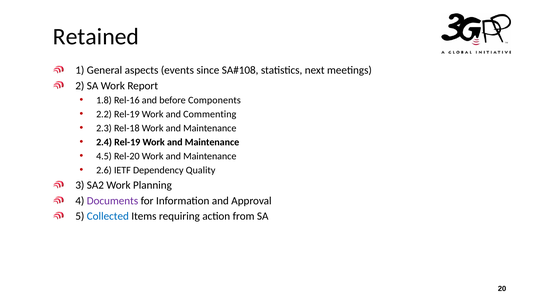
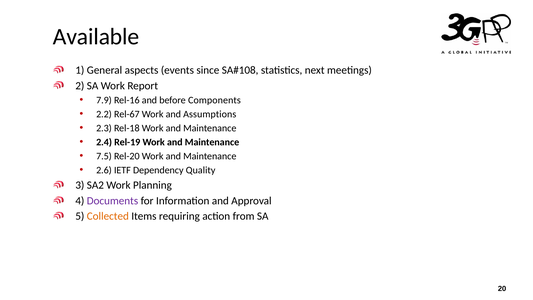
Retained: Retained -> Available
1.8: 1.8 -> 7.9
2.2 Rel-19: Rel-19 -> Rel-67
Commenting: Commenting -> Assumptions
4.5: 4.5 -> 7.5
Collected colour: blue -> orange
